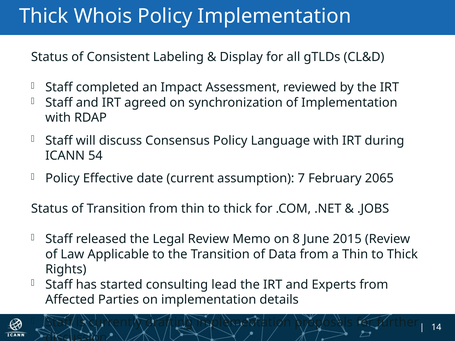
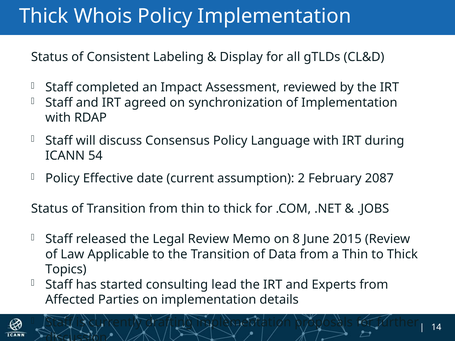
7: 7 -> 2
2065: 2065 -> 2087
Rights: Rights -> Topics
